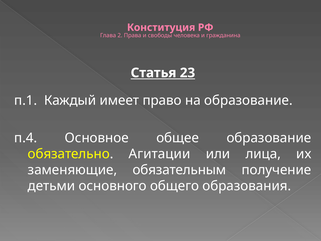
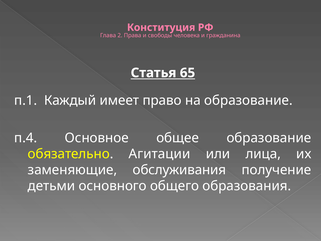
23: 23 -> 65
обязательным: обязательным -> обслуживания
